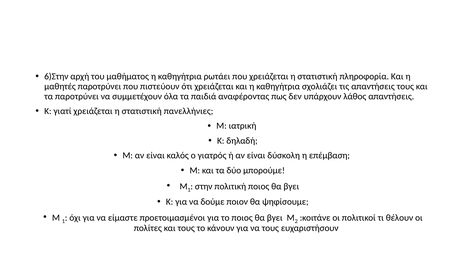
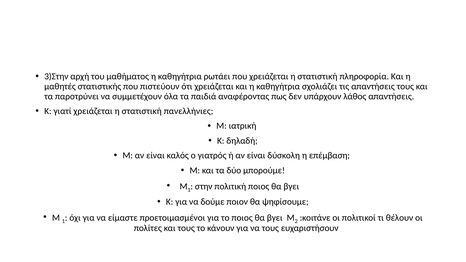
6)Στην: 6)Στην -> 3)Στην
μαθητές παροτρύνει: παροτρύνει -> στατιστικής
